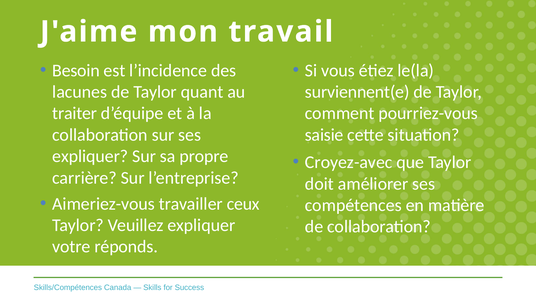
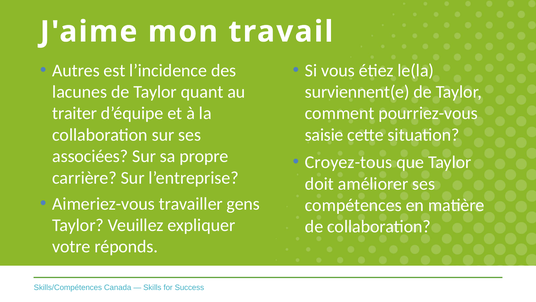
Besoin: Besoin -> Autres
expliquer at (90, 156): expliquer -> associées
Croyez-avec: Croyez-avec -> Croyez-tous
ceux: ceux -> gens
